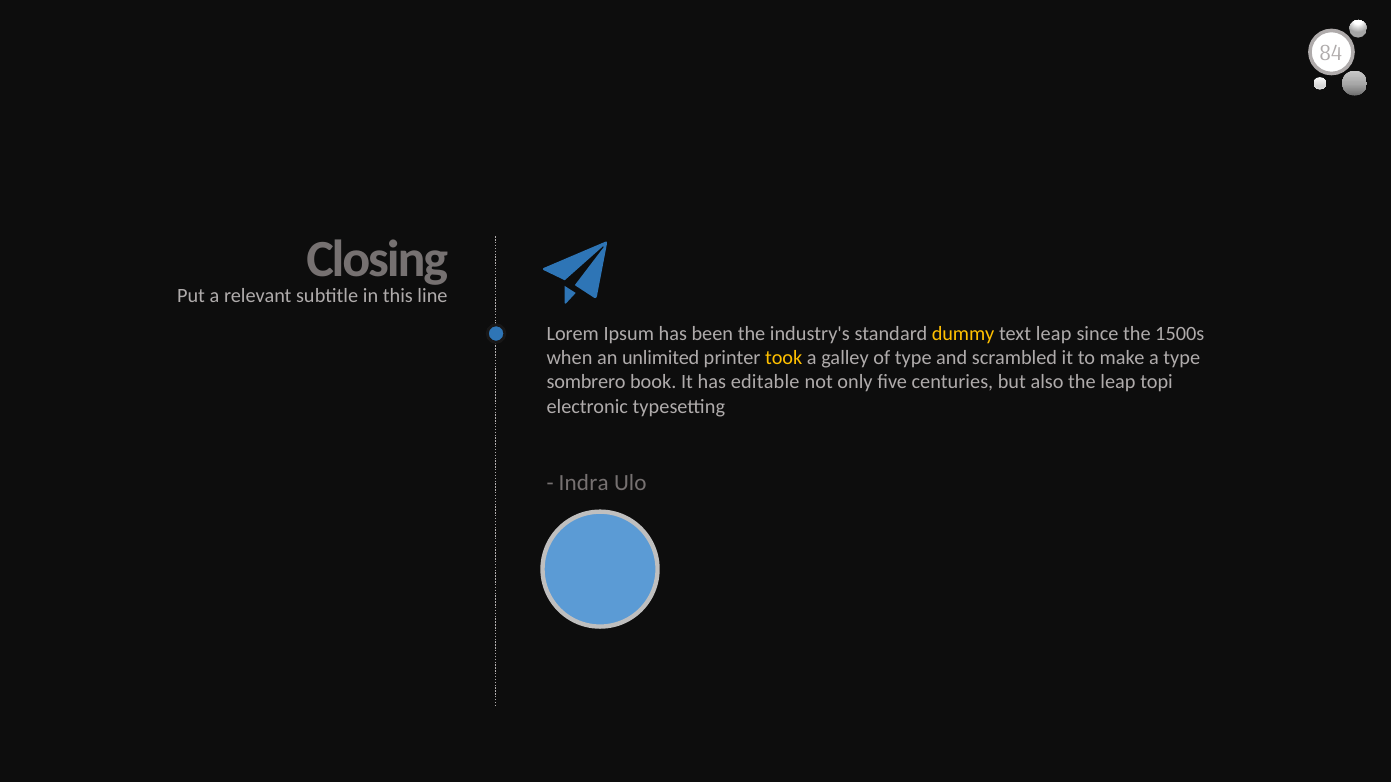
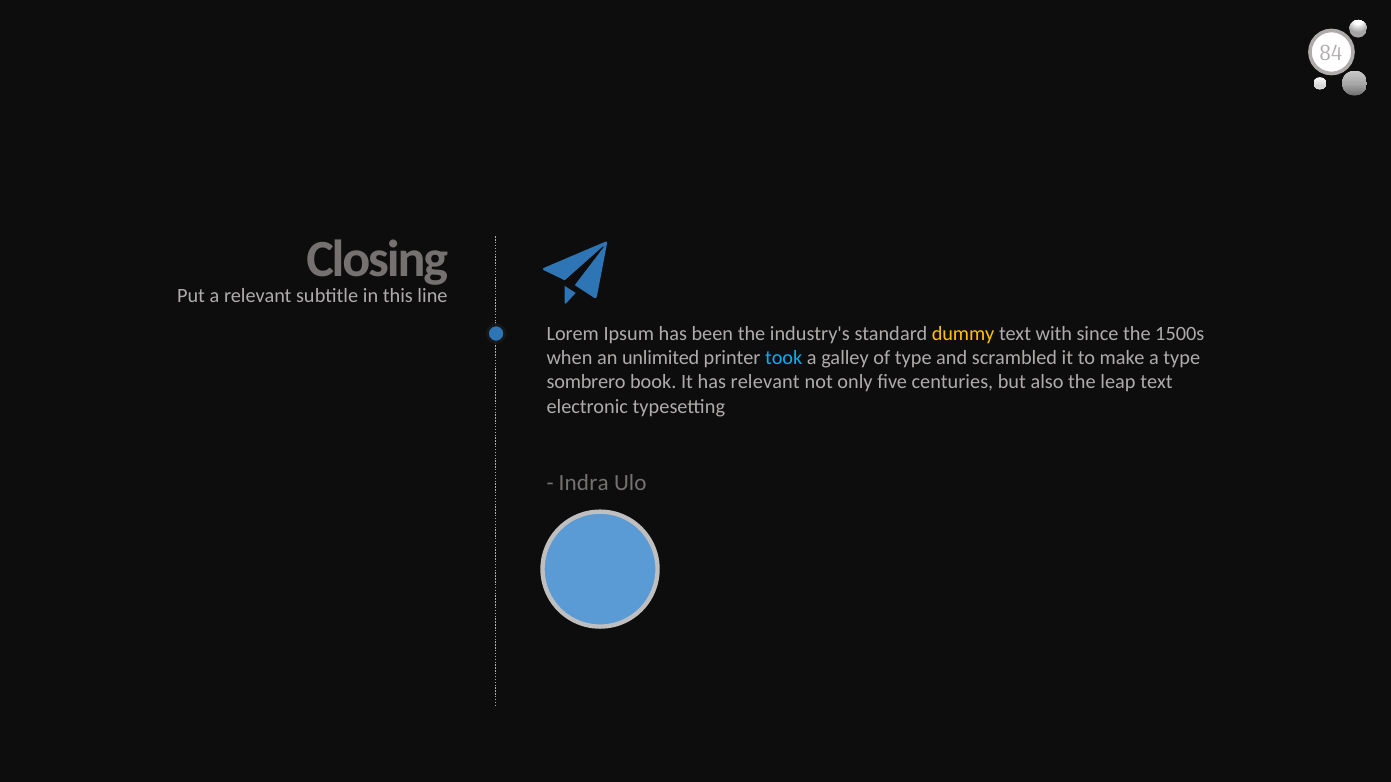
text leap: leap -> with
took colour: yellow -> light blue
has editable: editable -> relevant
leap topi: topi -> text
